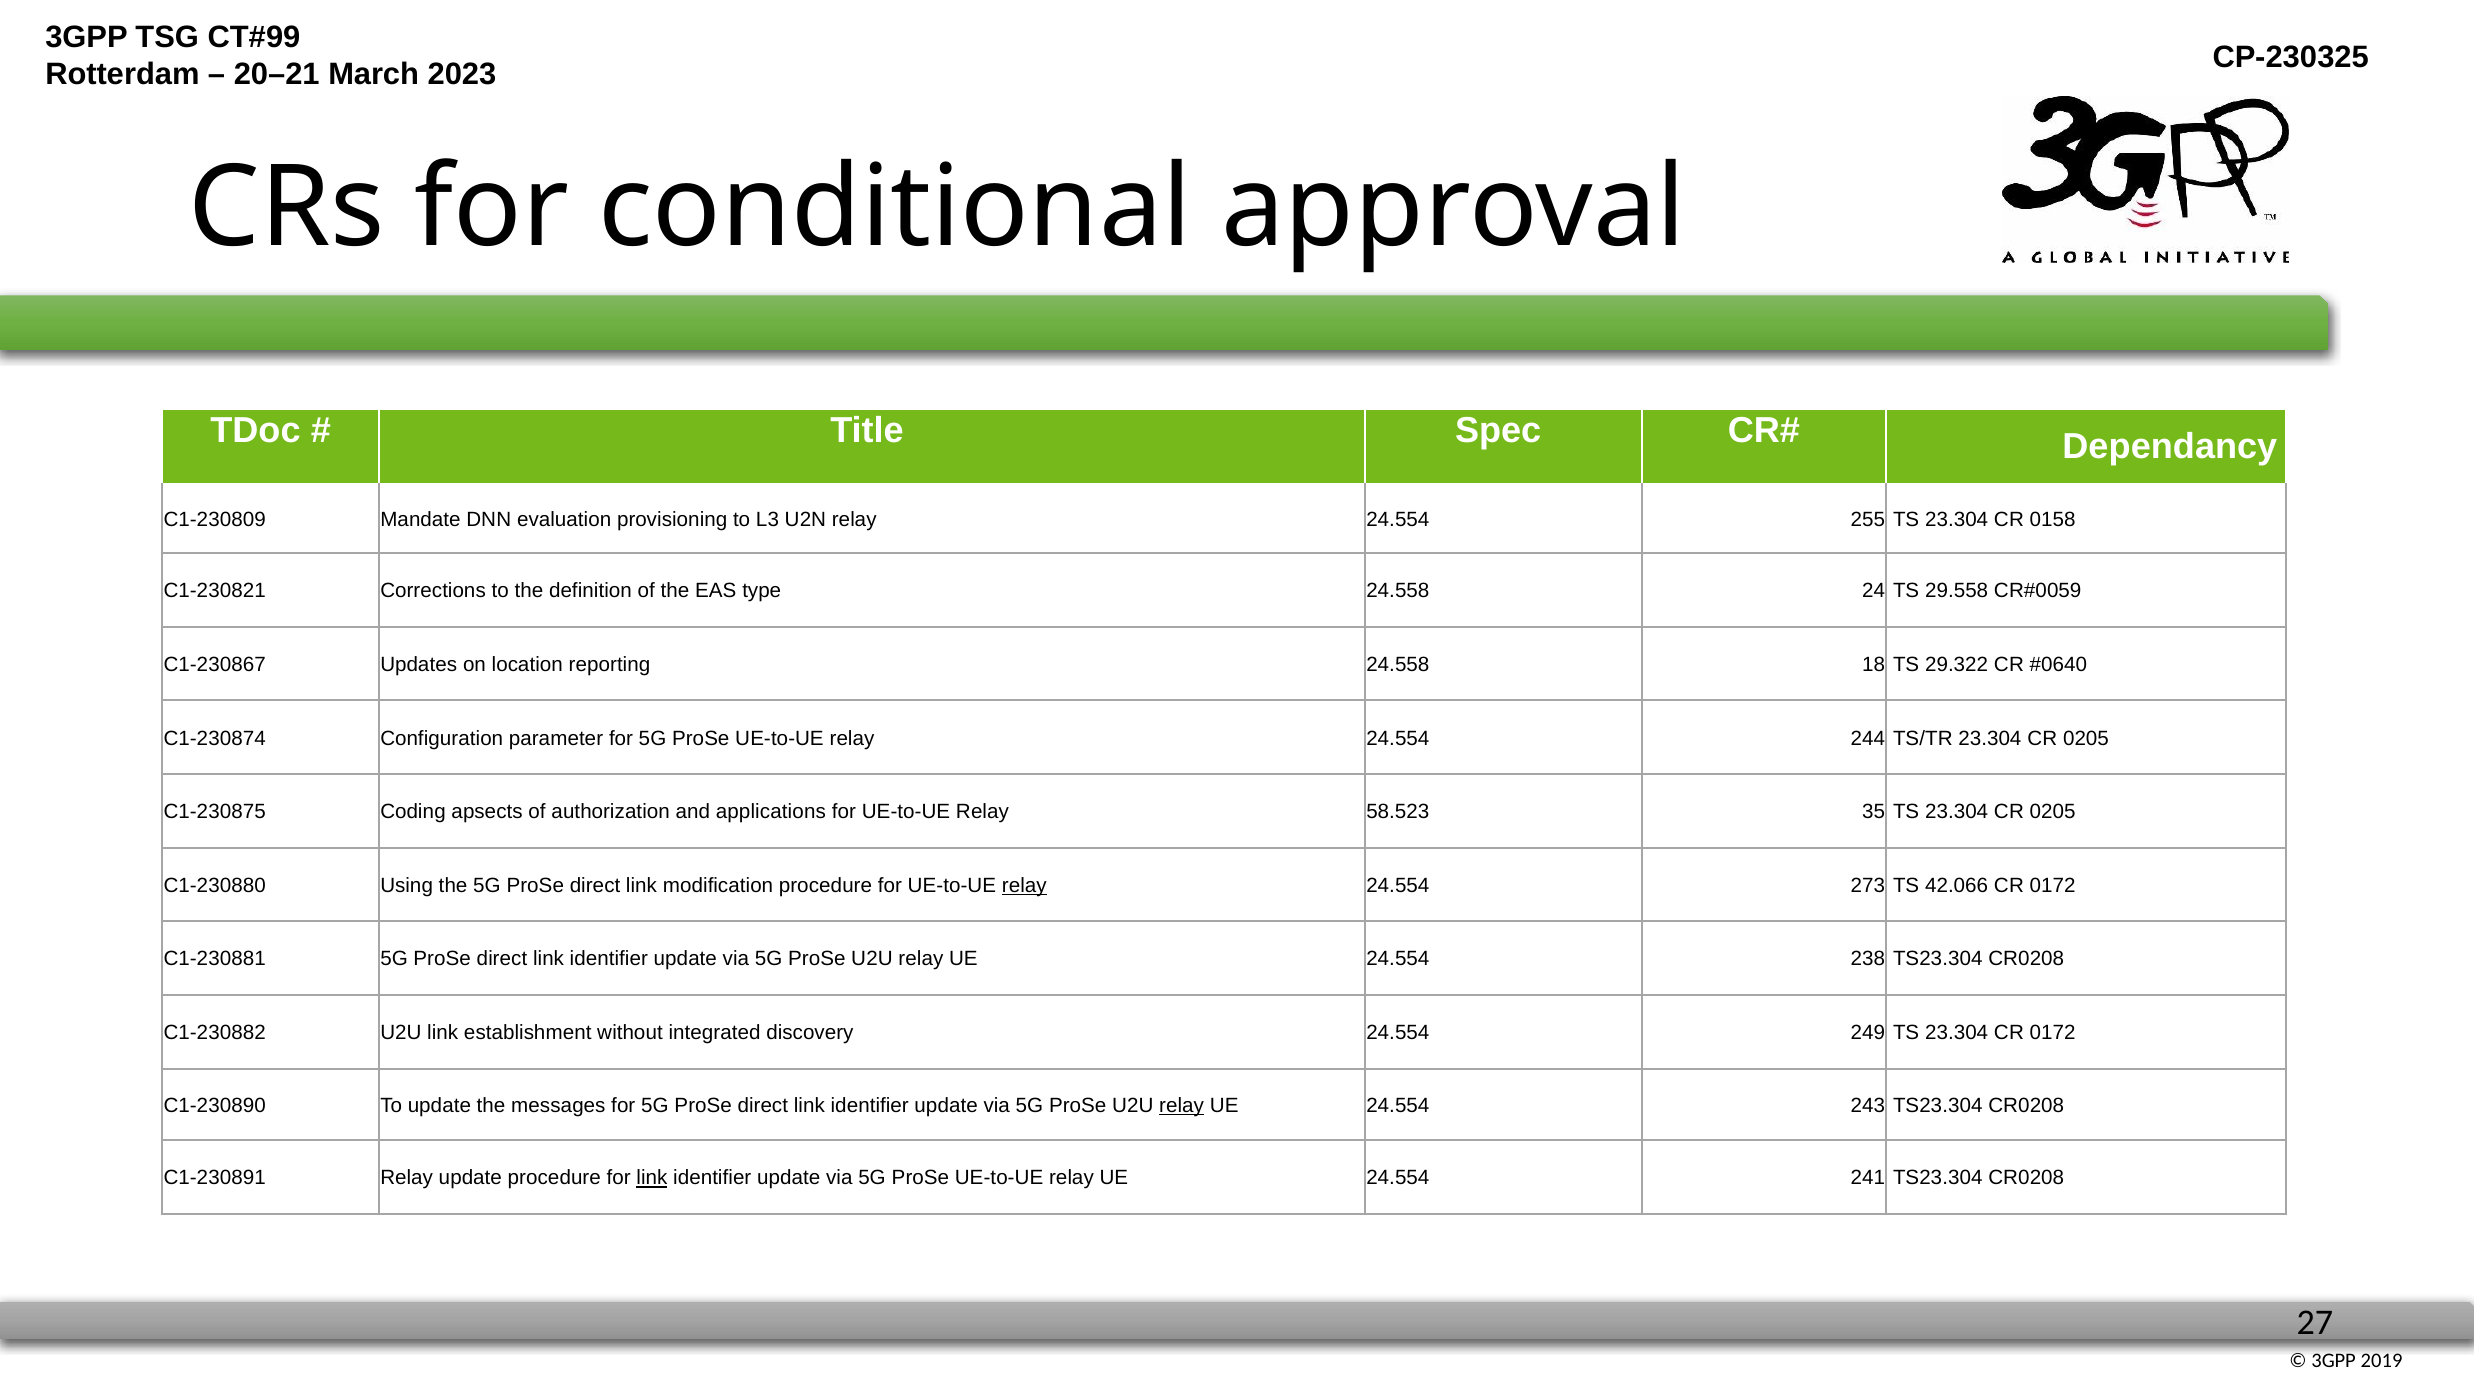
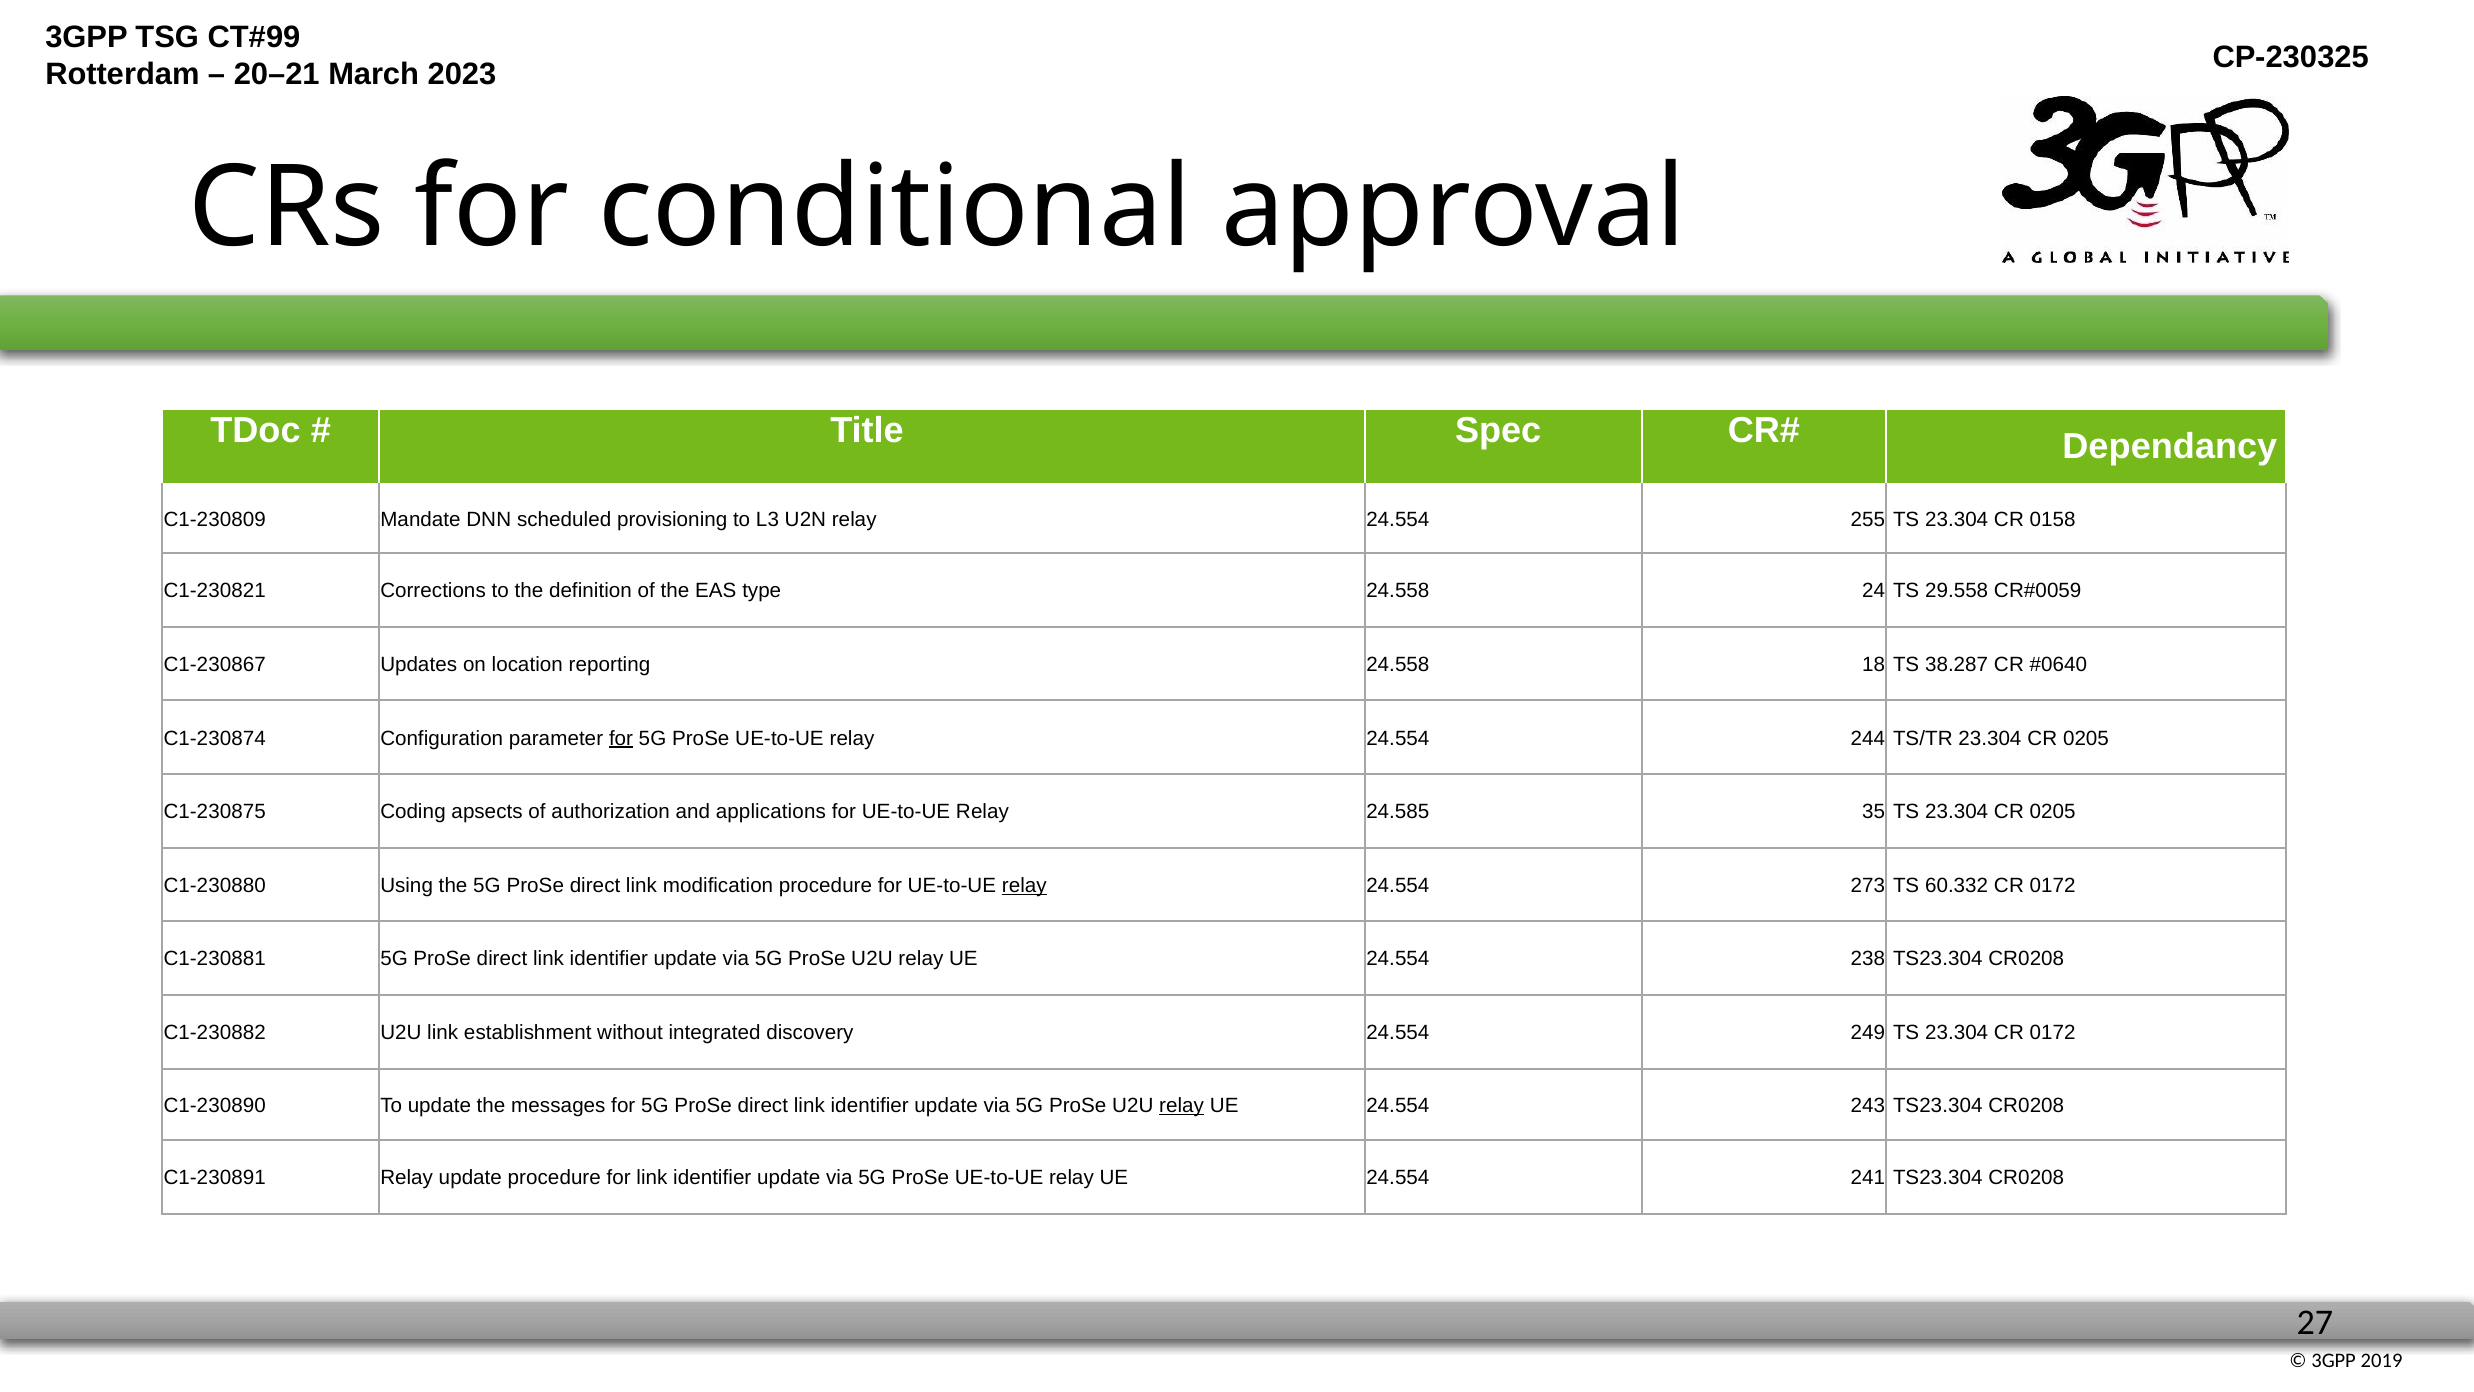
evaluation: evaluation -> scheduled
29.322: 29.322 -> 38.287
for at (621, 738) underline: none -> present
58.523: 58.523 -> 24.585
42.066: 42.066 -> 60.332
link at (652, 1178) underline: present -> none
